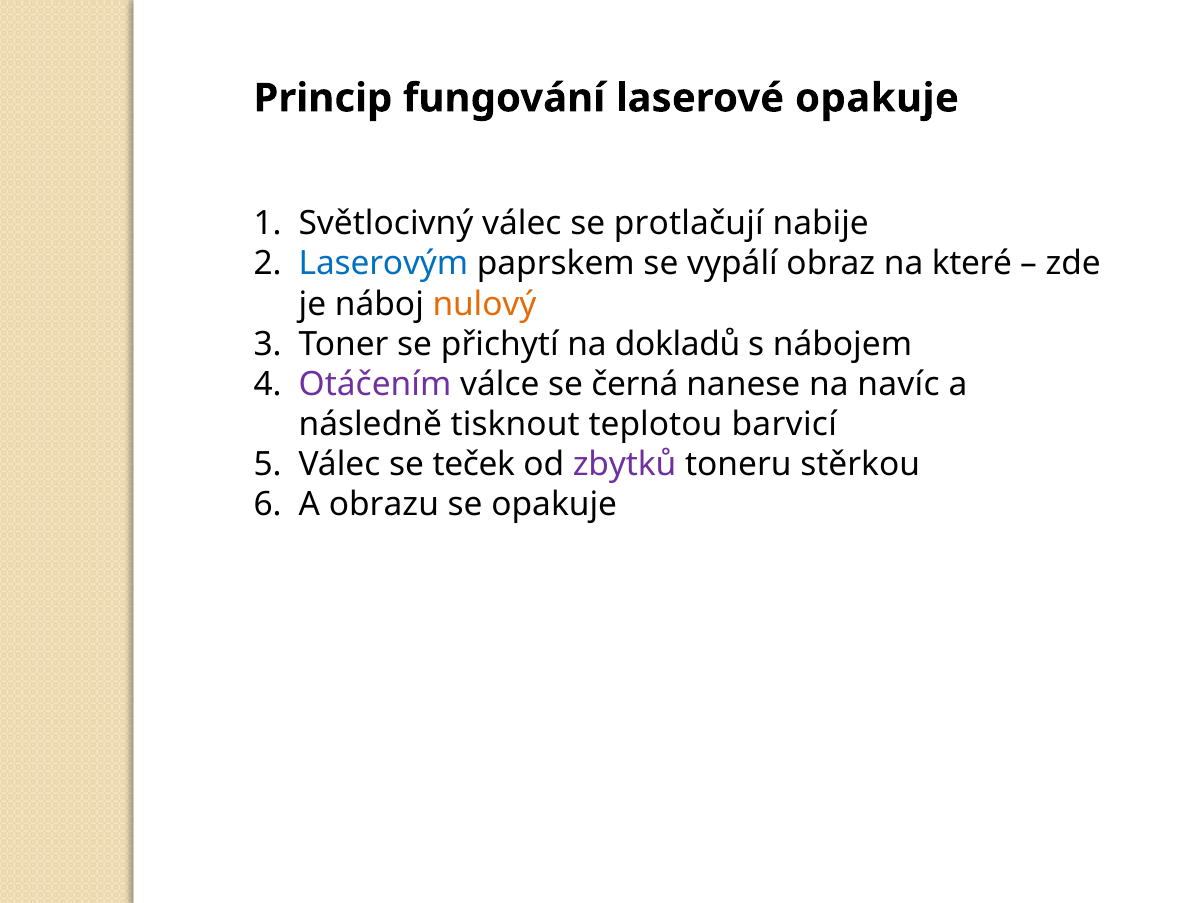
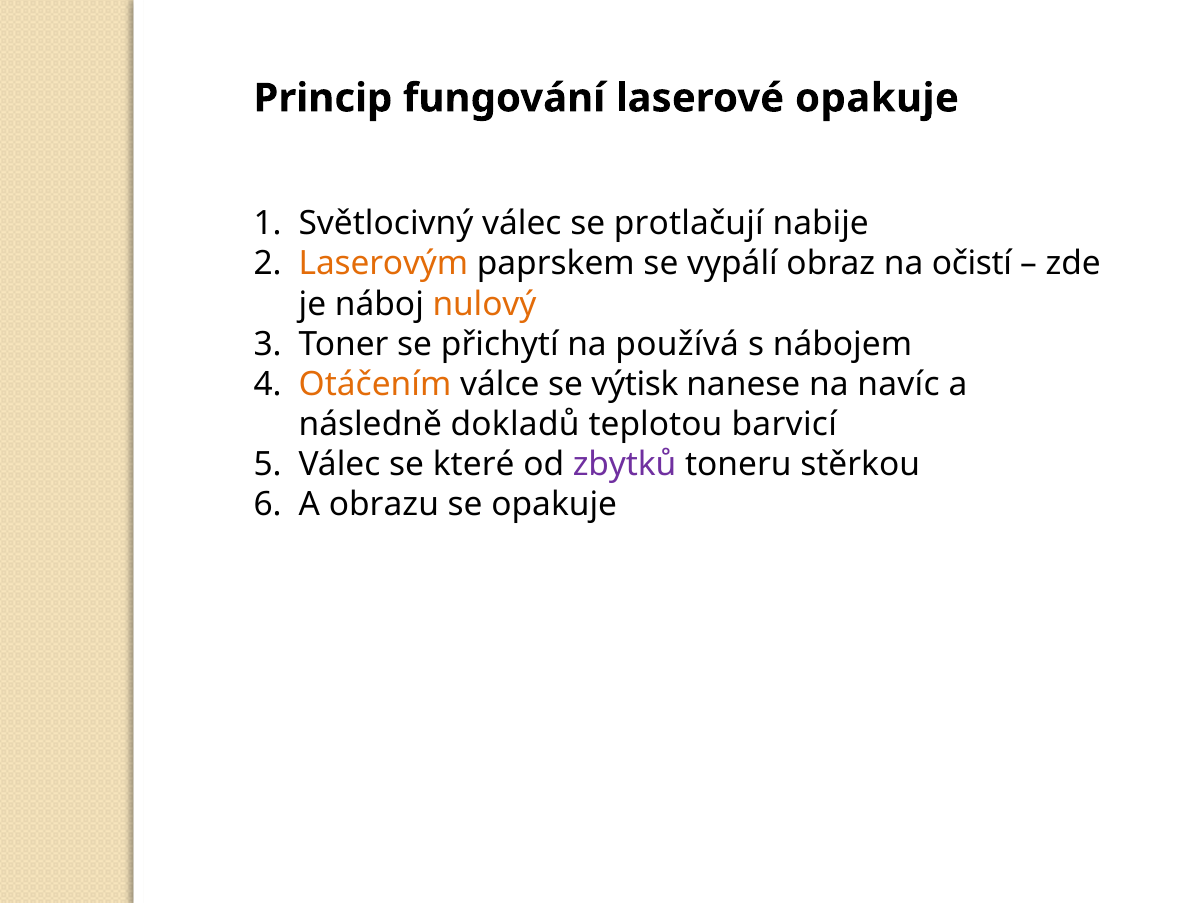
Laserovým colour: blue -> orange
které: které -> očistí
dokladů: dokladů -> používá
Otáčením colour: purple -> orange
černá: černá -> výtisk
tisknout: tisknout -> dokladů
teček: teček -> které
